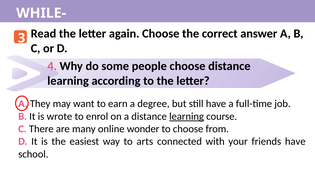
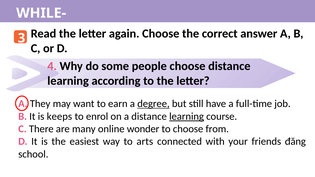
degree underline: none -> present
wrote: wrote -> keeps
friends have: have -> đăng
